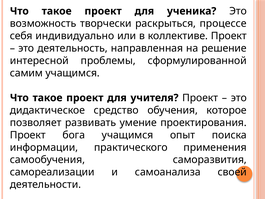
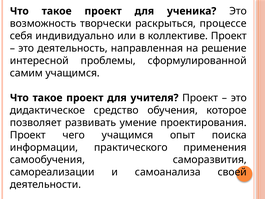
бога: бога -> чего
